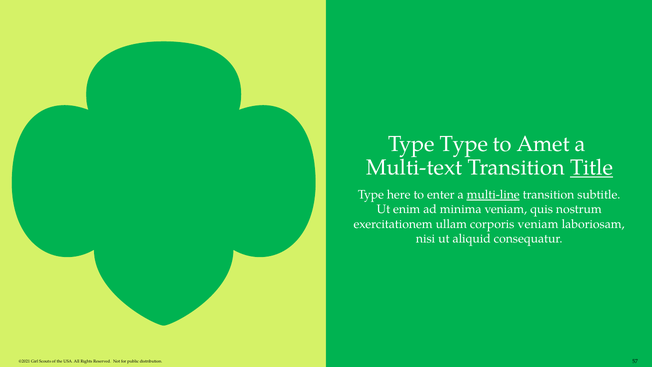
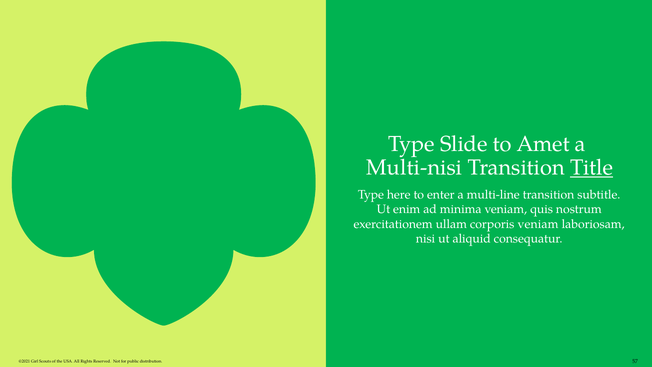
Type Type: Type -> Slide
Multi-text: Multi-text -> Multi-nisi
multi-line underline: present -> none
